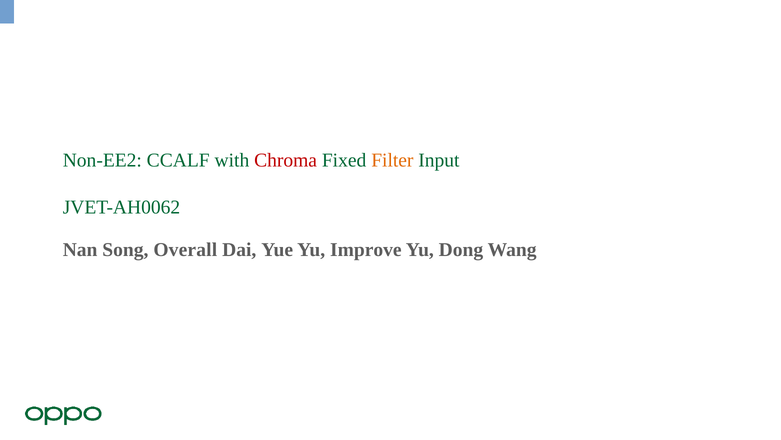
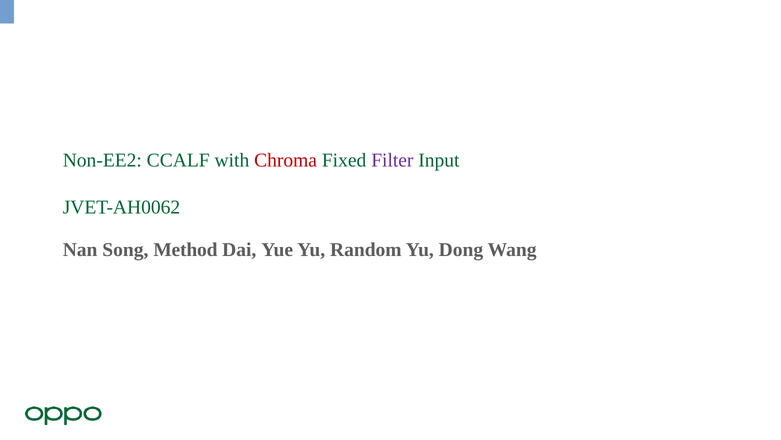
Filter colour: orange -> purple
Overall: Overall -> Method
Improve: Improve -> Random
